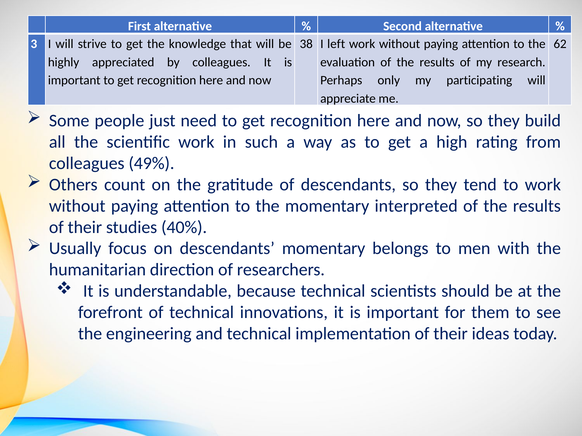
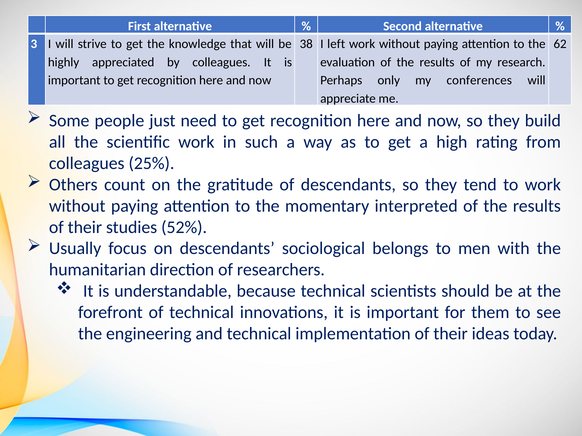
participating: participating -> conferences
49%: 49% -> 25%
40%: 40% -> 52%
descendants momentary: momentary -> sociological
